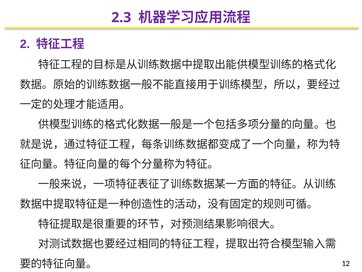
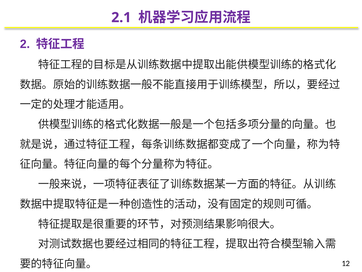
2.3: 2.3 -> 2.1
